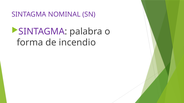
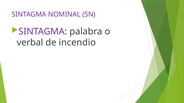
forma: forma -> verbal
